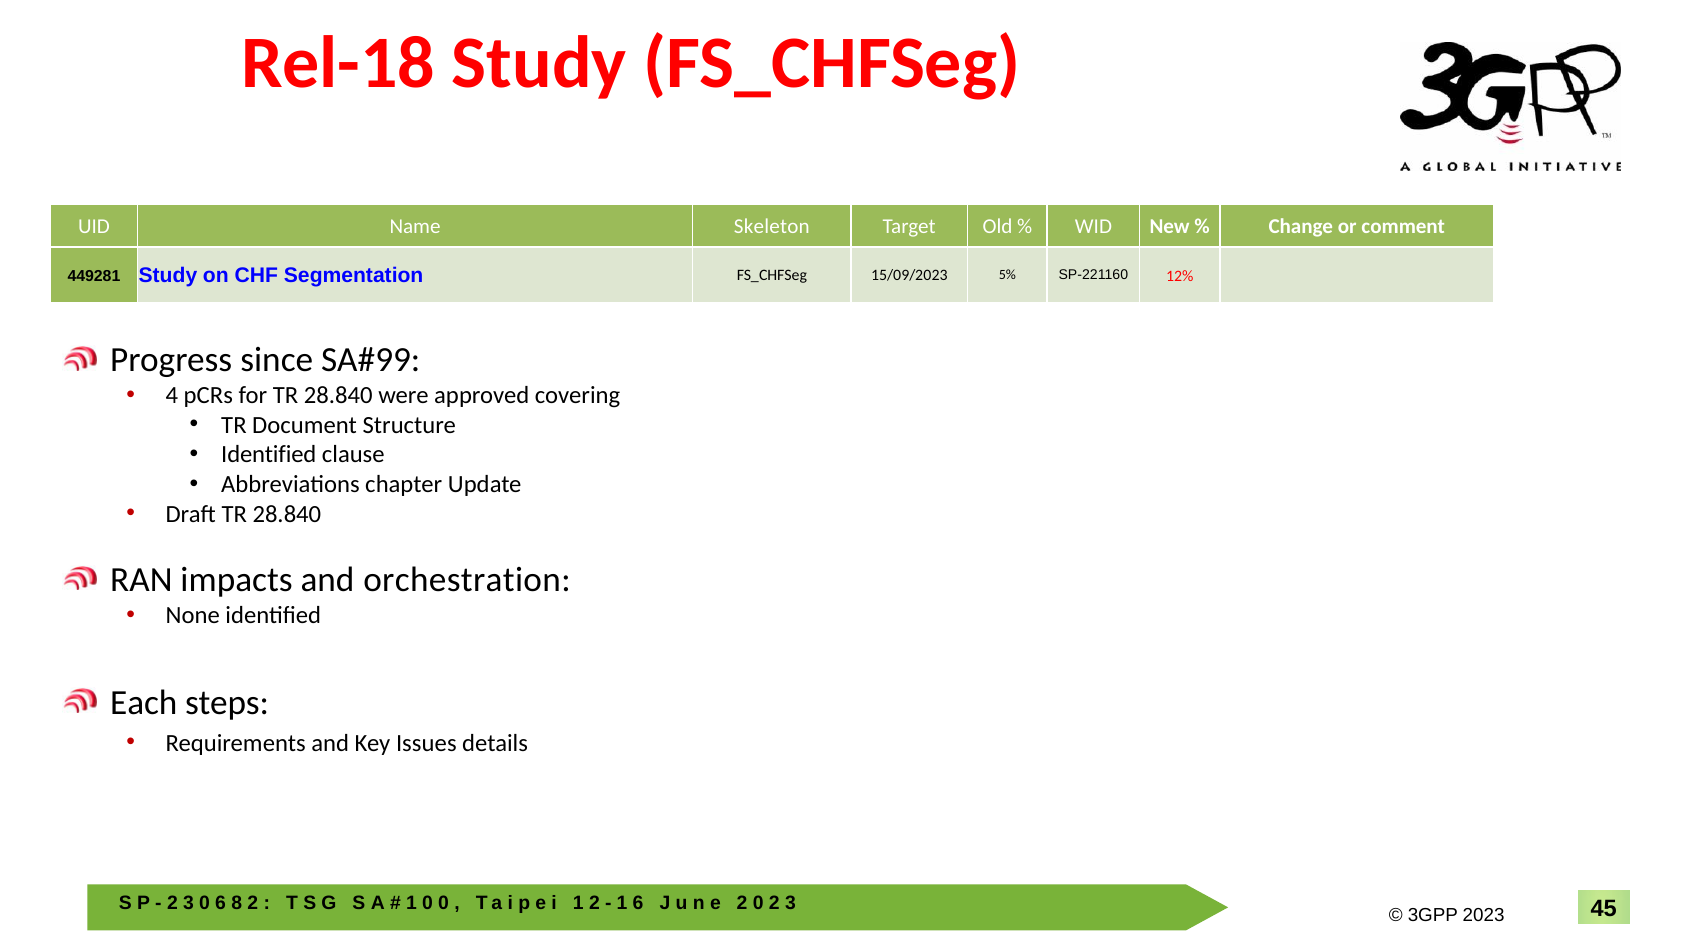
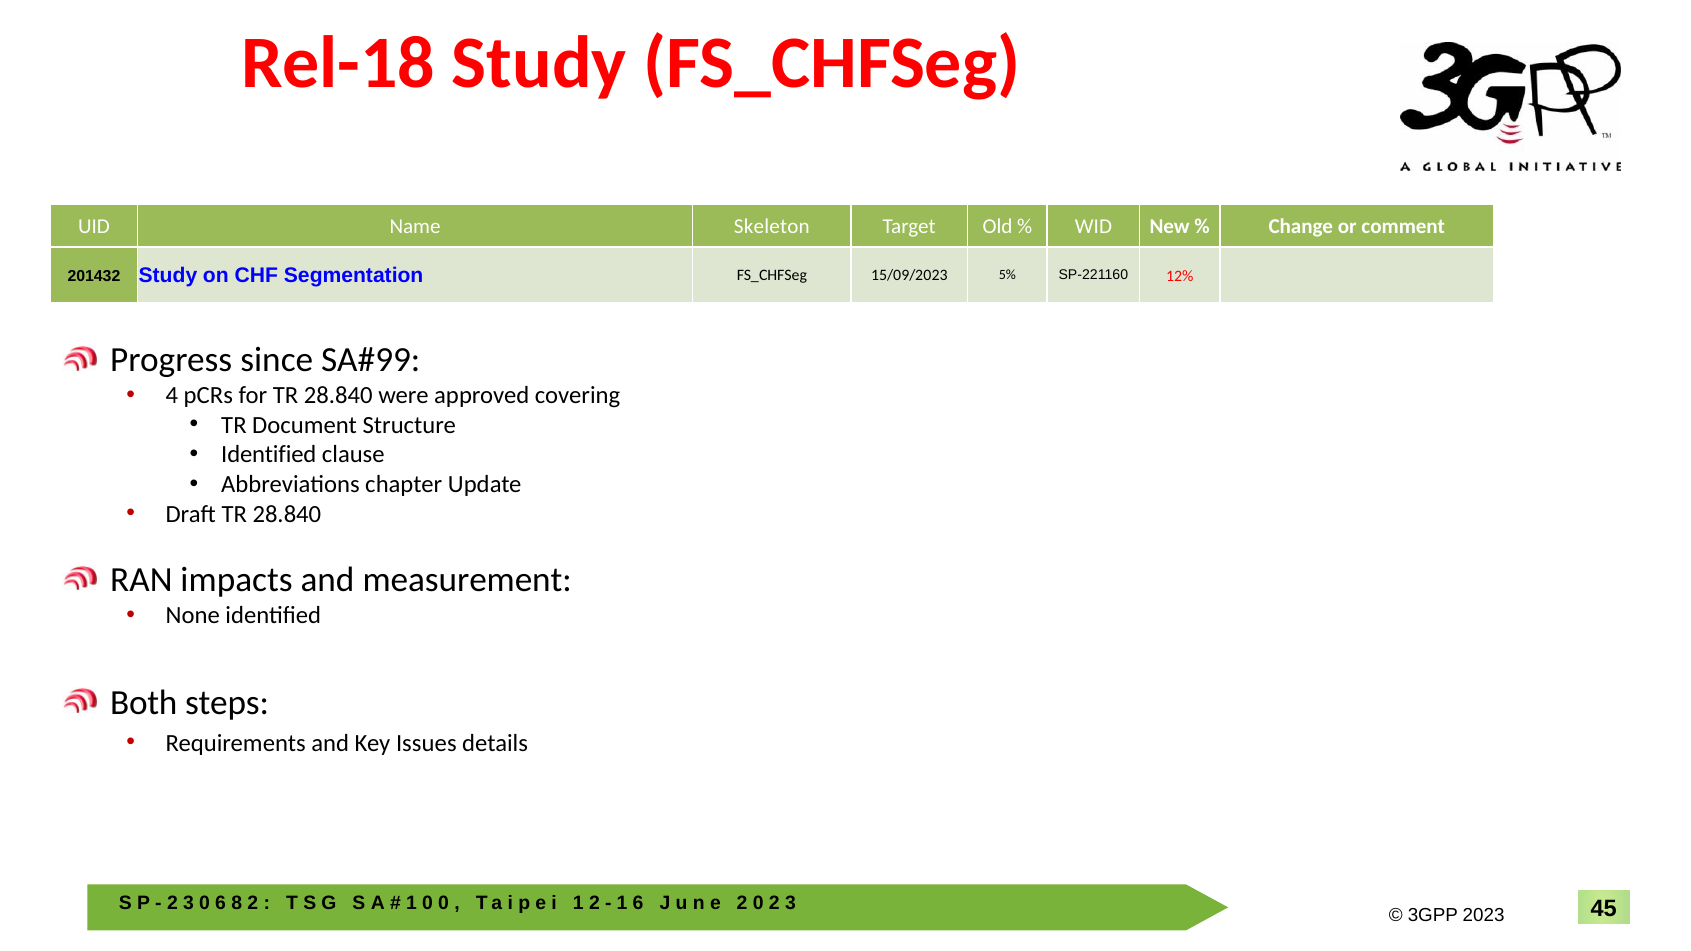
449281: 449281 -> 201432
orchestration: orchestration -> measurement
Each: Each -> Both
